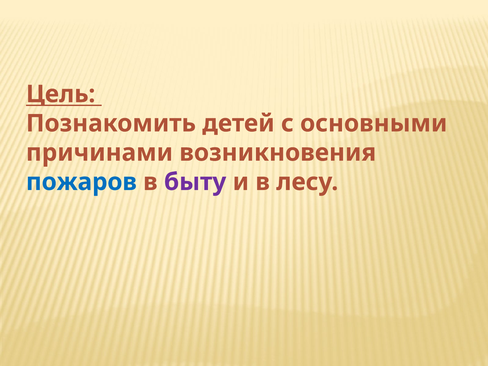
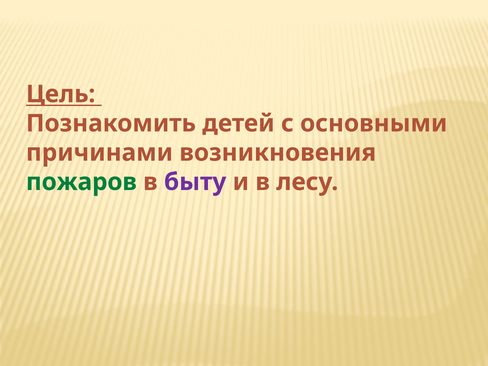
пожаров colour: blue -> green
